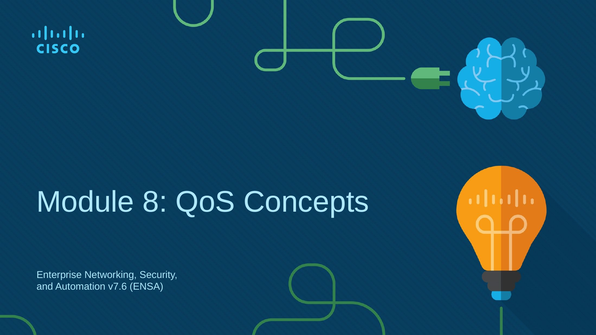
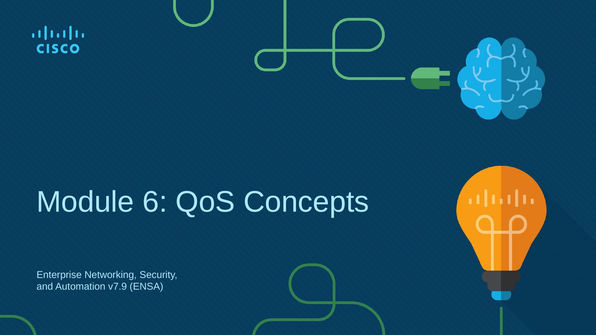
8: 8 -> 6
v7.6: v7.6 -> v7.9
